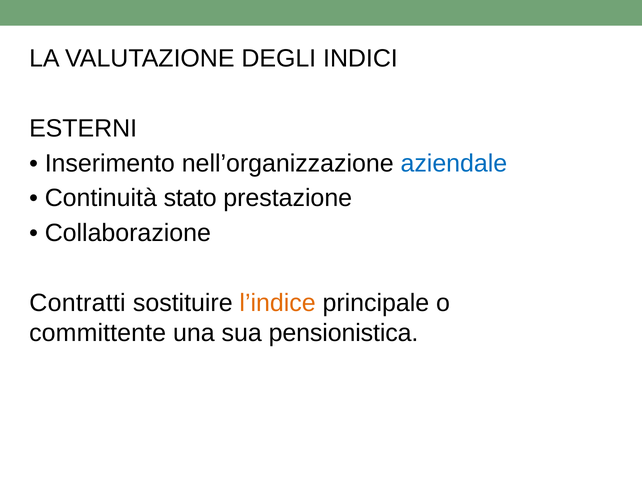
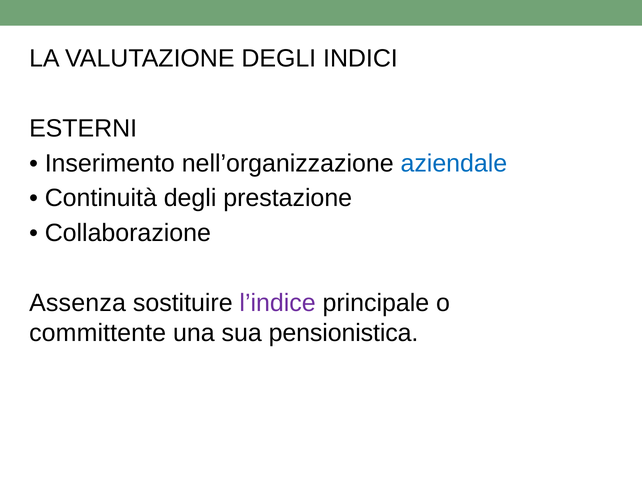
Continuità stato: stato -> degli
Contratti: Contratti -> Assenza
l’indice colour: orange -> purple
